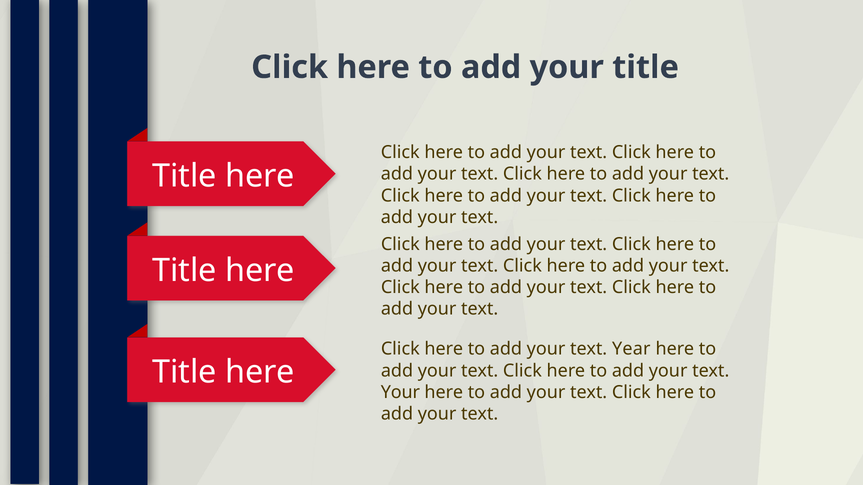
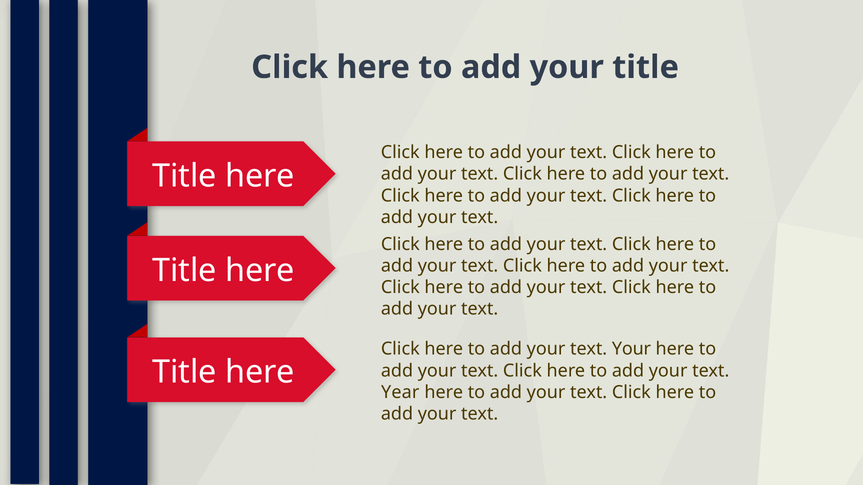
text Year: Year -> Your
Your at (400, 392): Your -> Year
